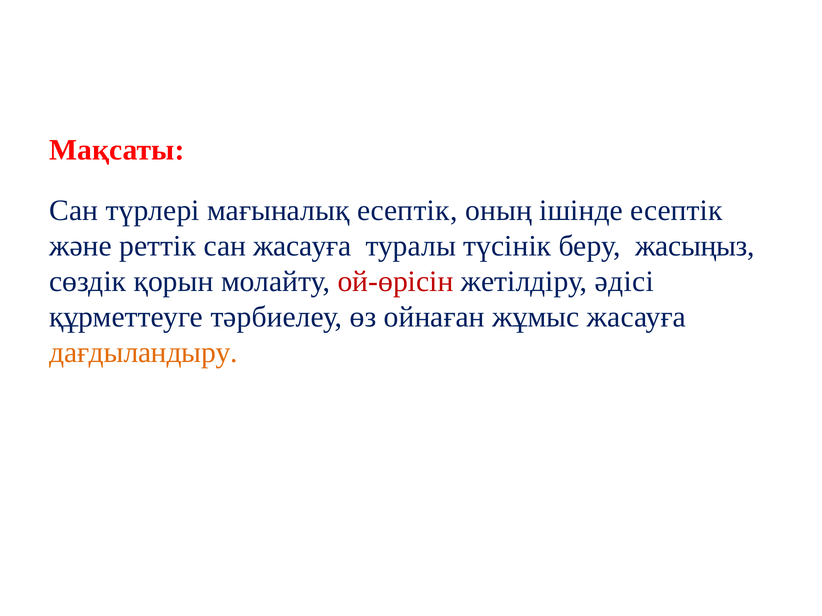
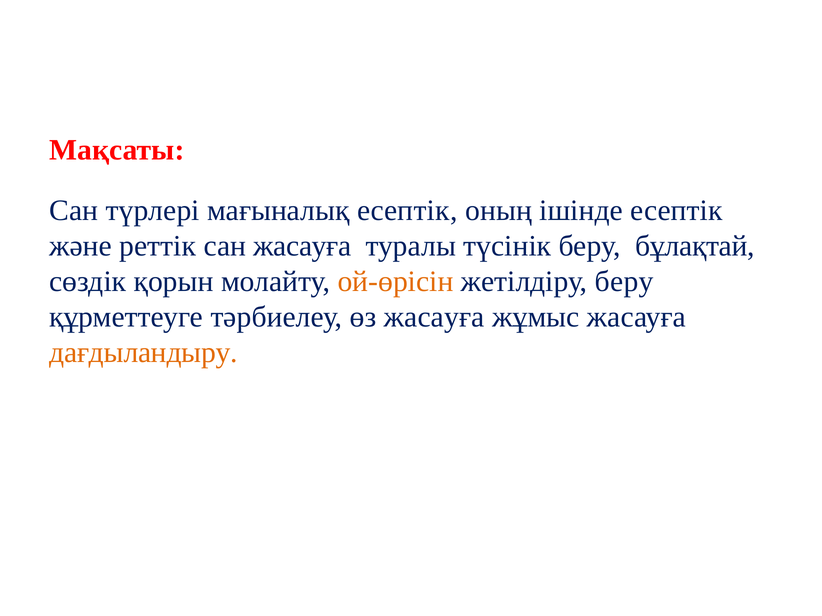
жасыңыз: жасыңыз -> бұлақтай
ой-өрісін colour: red -> orange
жетілдіру әдісі: әдісі -> беру
өз ойнаған: ойнаған -> жасауға
